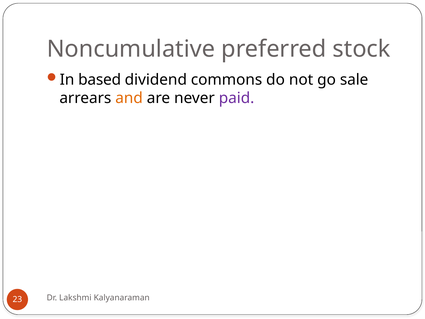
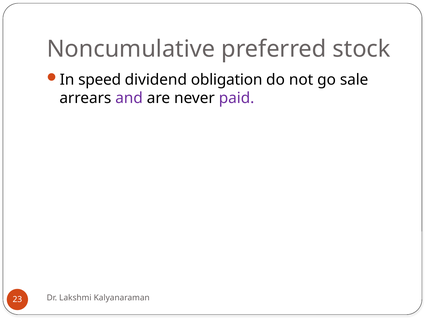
based: based -> speed
commons: commons -> obligation
and colour: orange -> purple
